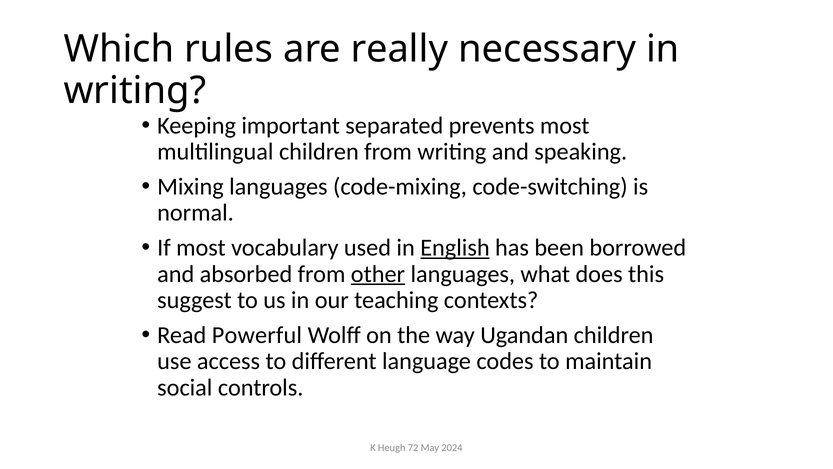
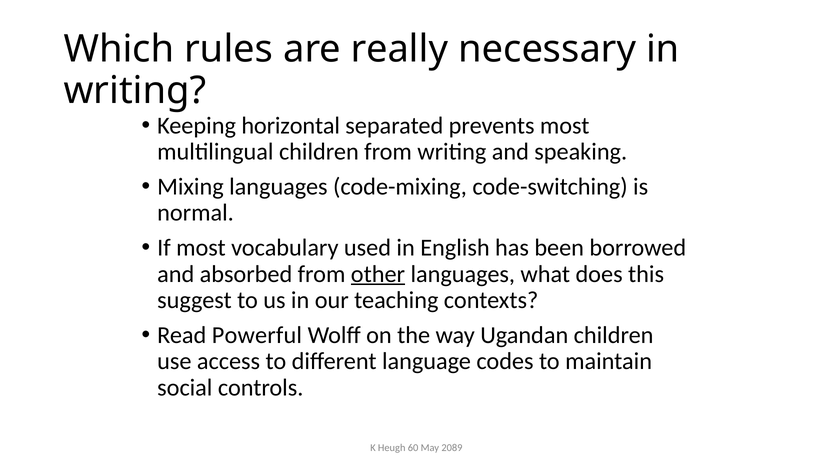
important: important -> horizontal
English underline: present -> none
72: 72 -> 60
2024: 2024 -> 2089
